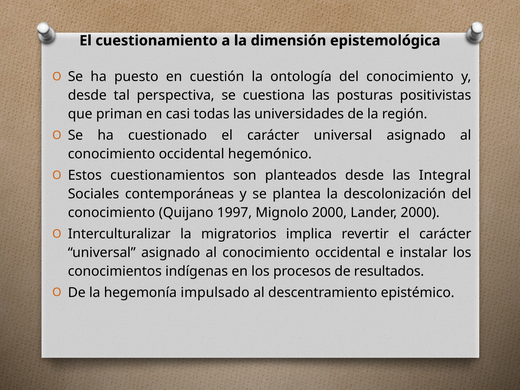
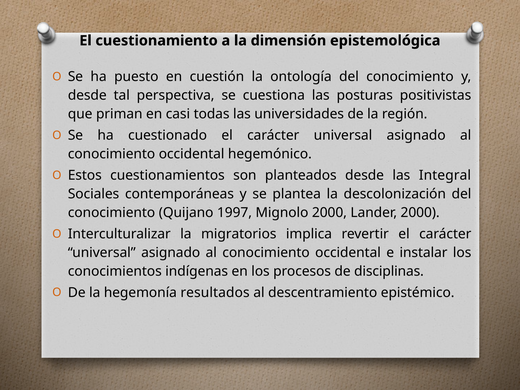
resultados: resultados -> disciplinas
impulsado: impulsado -> resultados
